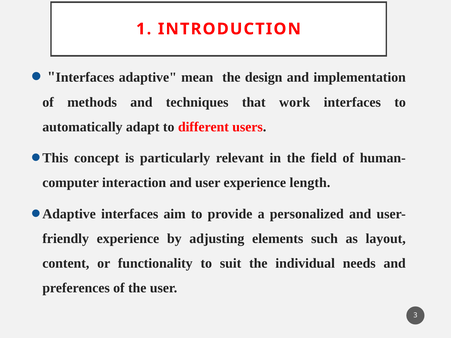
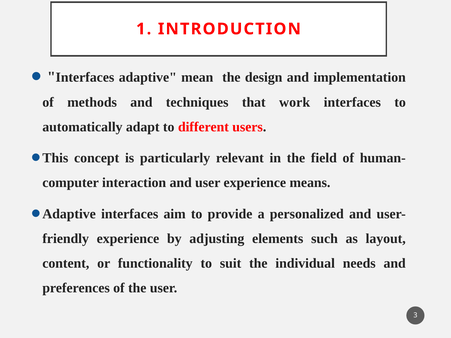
length: length -> means
